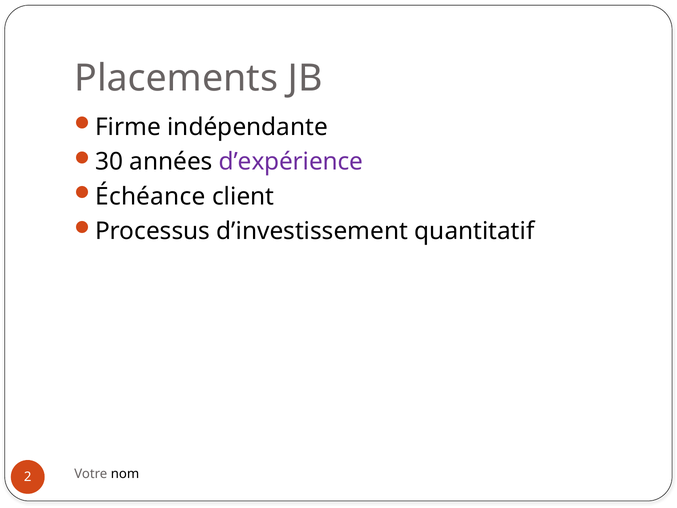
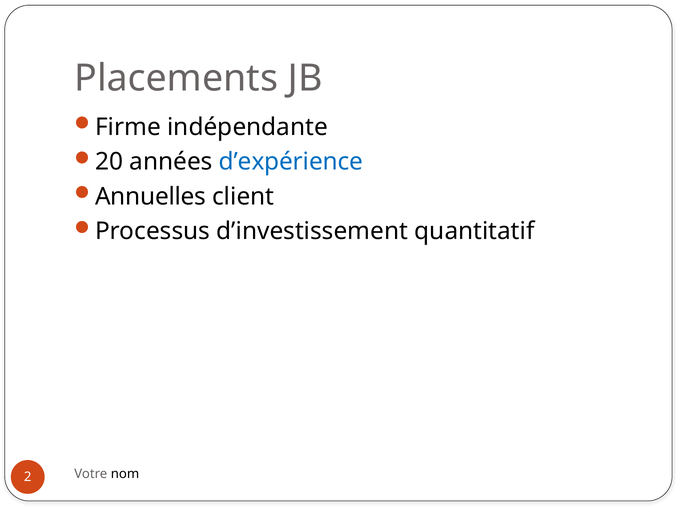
30: 30 -> 20
d’expérience colour: purple -> blue
Échéance: Échéance -> Annuelles
